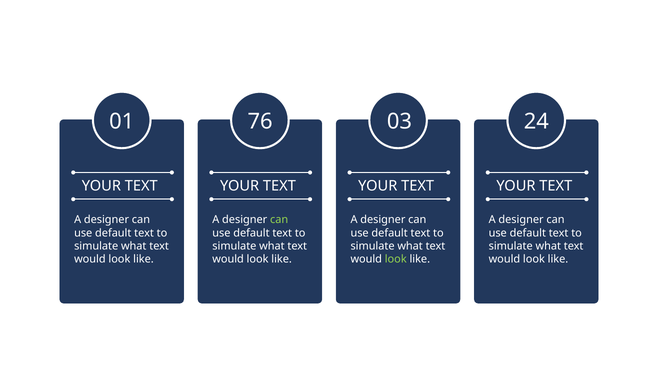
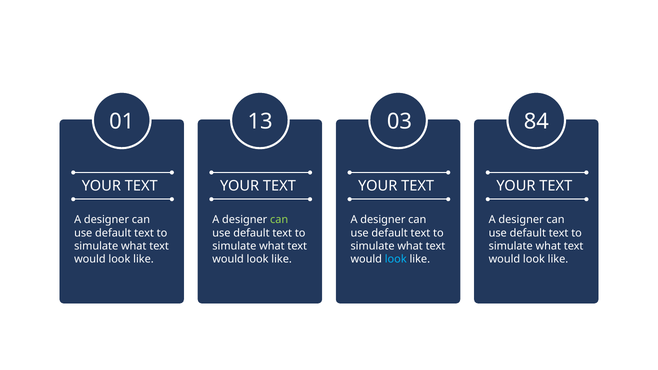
76: 76 -> 13
24: 24 -> 84
look at (396, 259) colour: light green -> light blue
